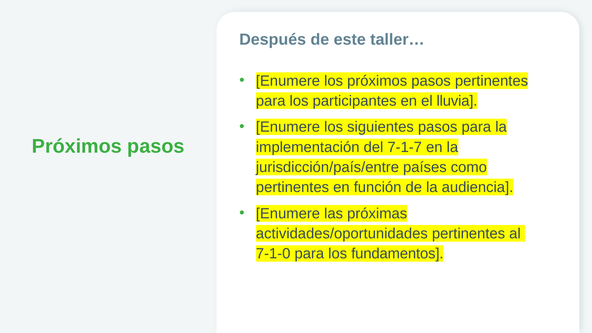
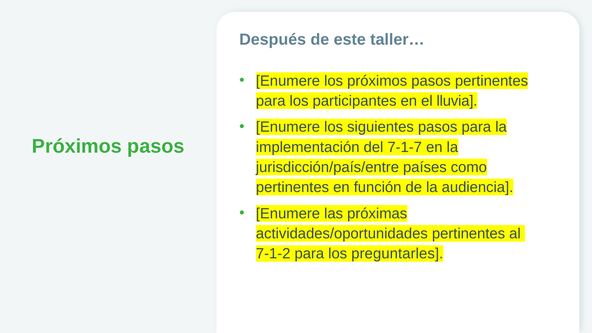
7-1-0: 7-1-0 -> 7-1-2
fundamentos: fundamentos -> preguntarles
